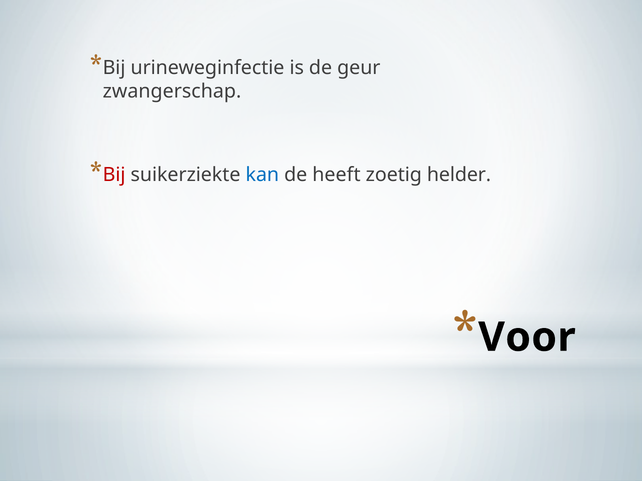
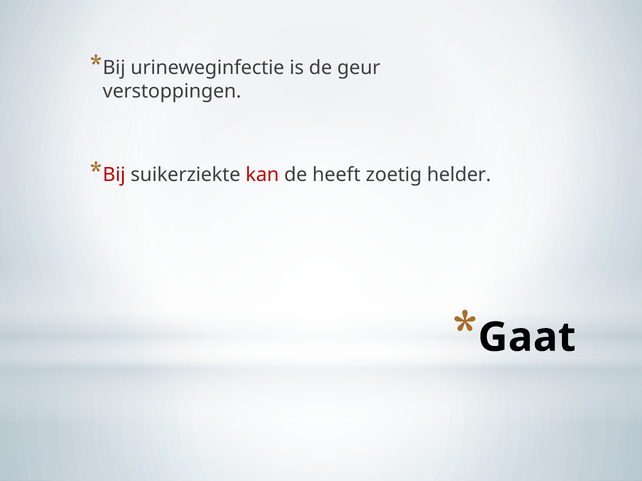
zwangerschap: zwangerschap -> verstoppingen
kan colour: blue -> red
Voor: Voor -> Gaat
